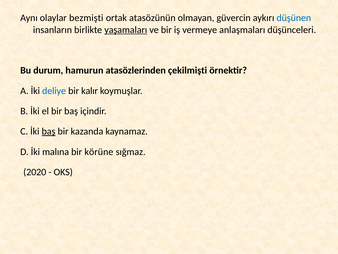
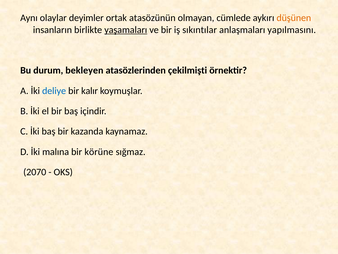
bezmişti: bezmişti -> deyimler
güvercin: güvercin -> cümlede
düşünen colour: blue -> orange
vermeye: vermeye -> sıkıntılar
düşünceleri: düşünceleri -> yapılmasını
hamurun: hamurun -> bekleyen
baş at (49, 131) underline: present -> none
2020: 2020 -> 2070
